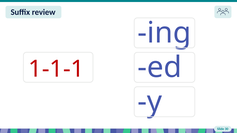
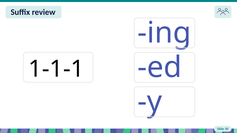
1-1-1 colour: red -> black
